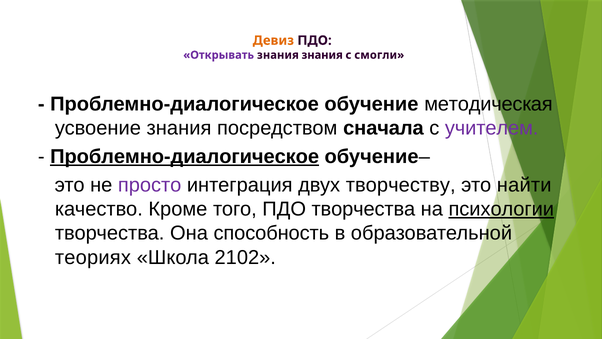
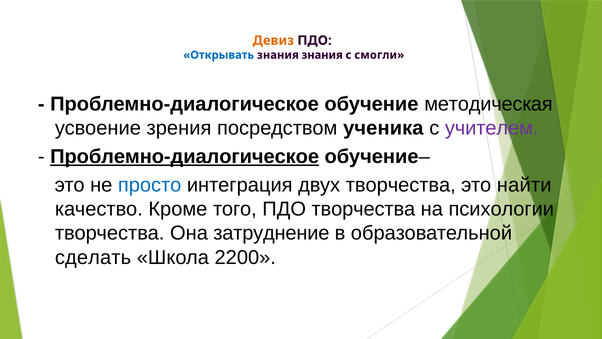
Открывать colour: purple -> blue
усвоение знания: знания -> зрения
сначала: сначала -> ученика
просто colour: purple -> blue
двух творчеству: творчеству -> творчества
психологии underline: present -> none
способность: способность -> затруднение
теориях: теориях -> сделать
2102: 2102 -> 2200
